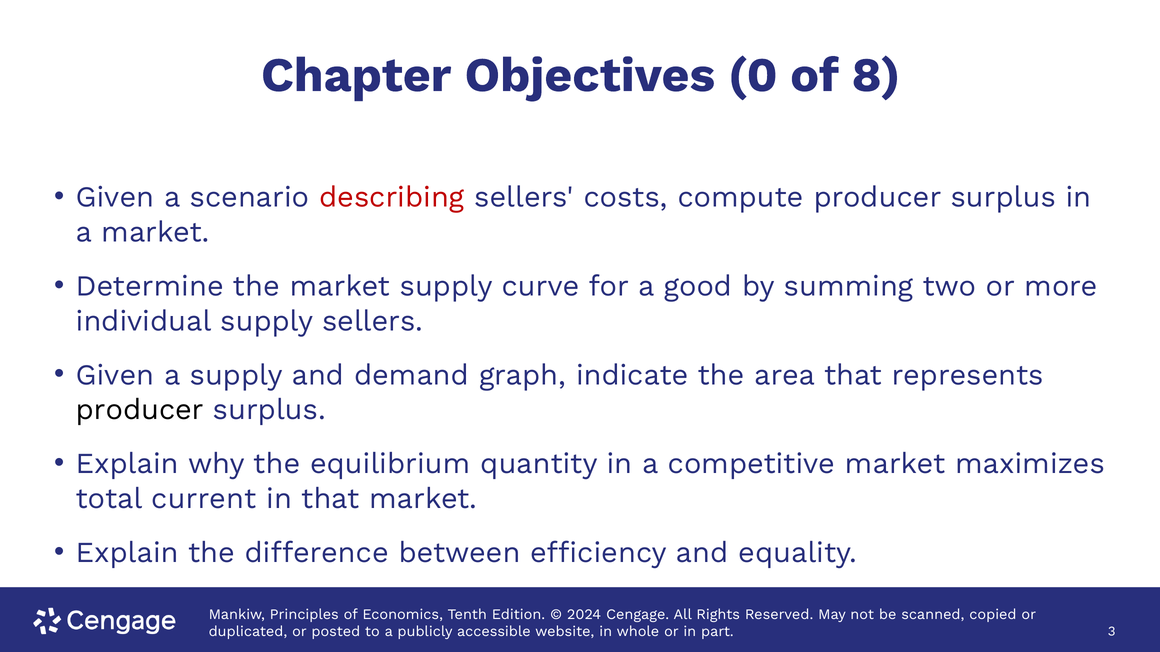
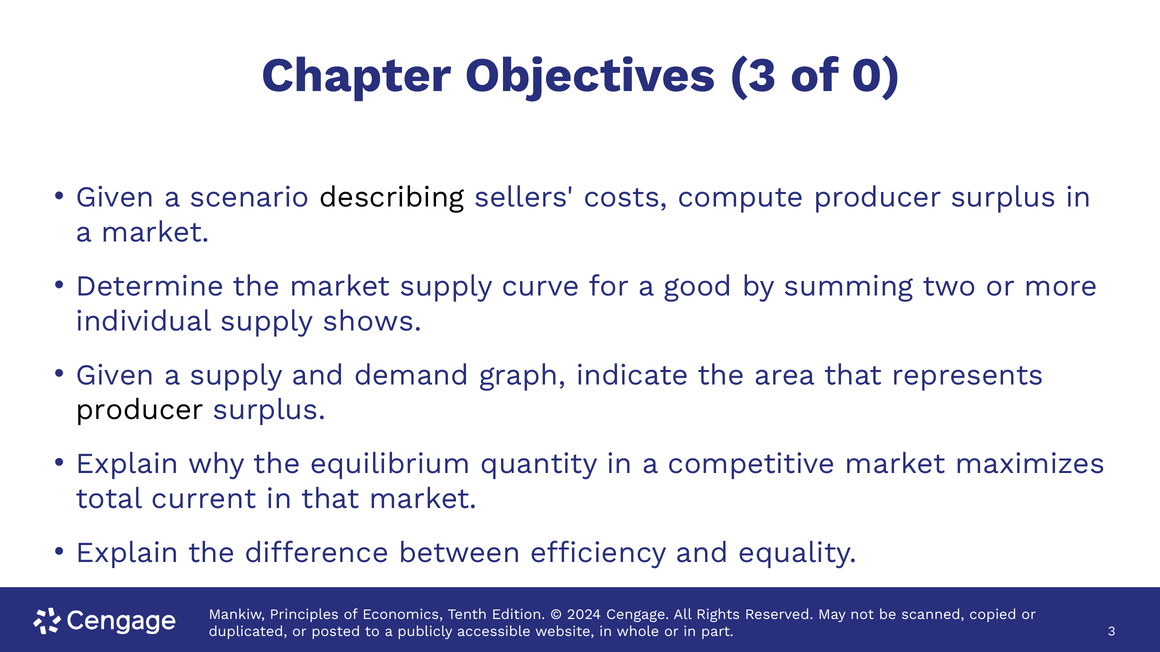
Objectives 0: 0 -> 3
8: 8 -> 0
describing colour: red -> black
supply sellers: sellers -> shows
